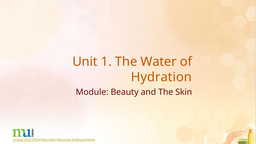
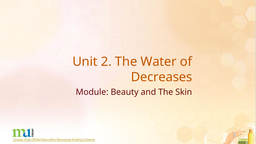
1: 1 -> 2
Hydration: Hydration -> Decreases
